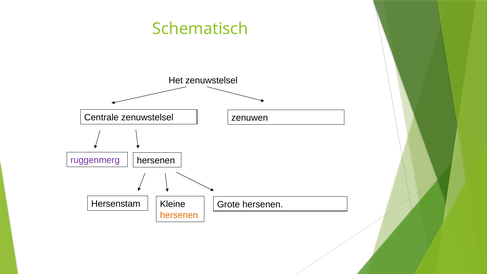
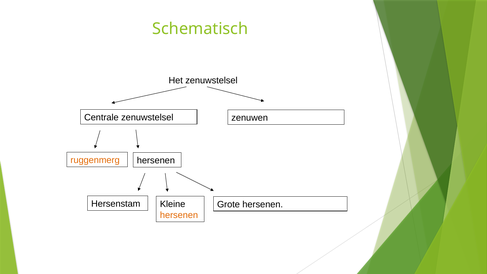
ruggenmerg colour: purple -> orange
